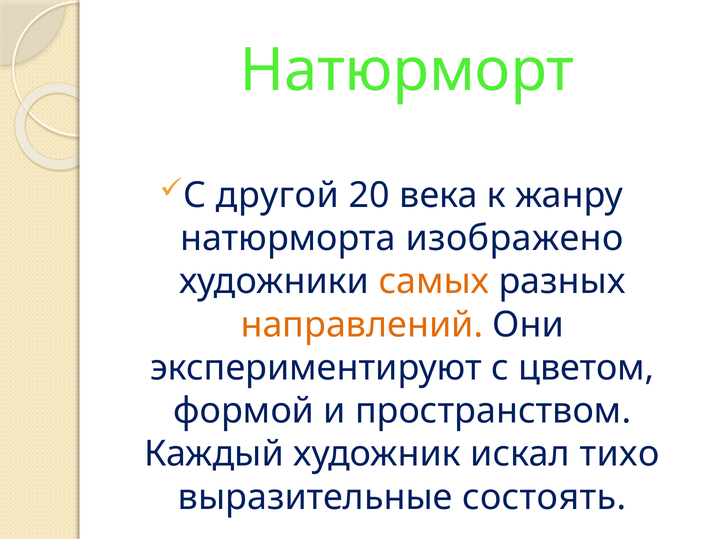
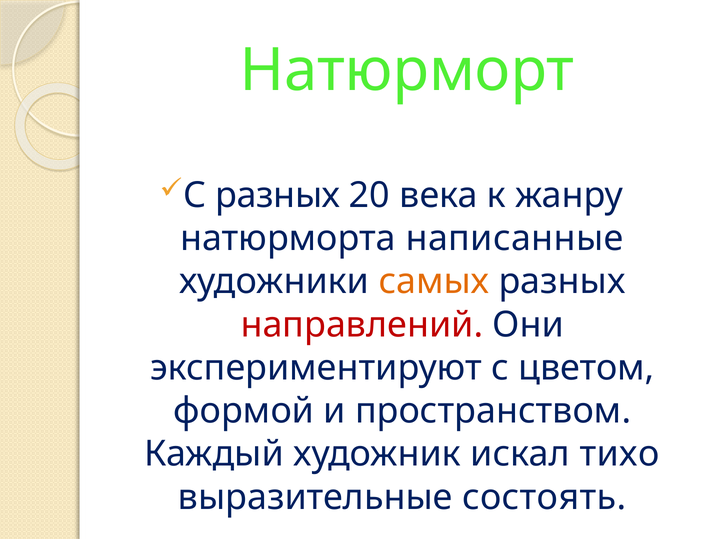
С другой: другой -> разных
изображено: изображено -> написанные
направлений colour: orange -> red
